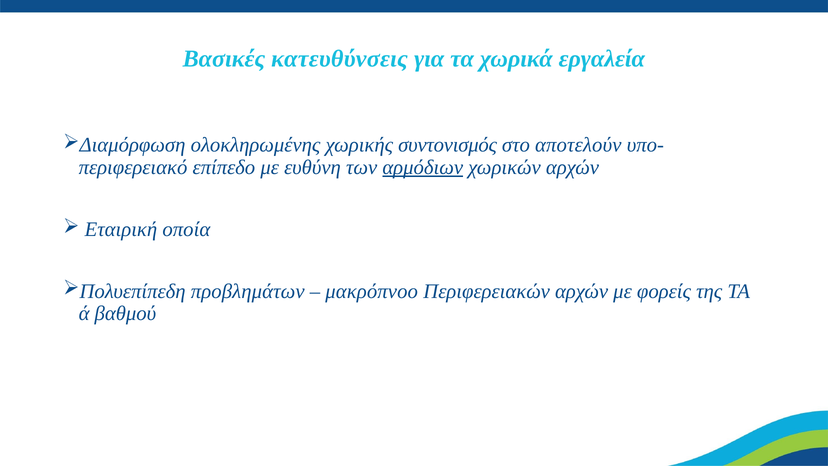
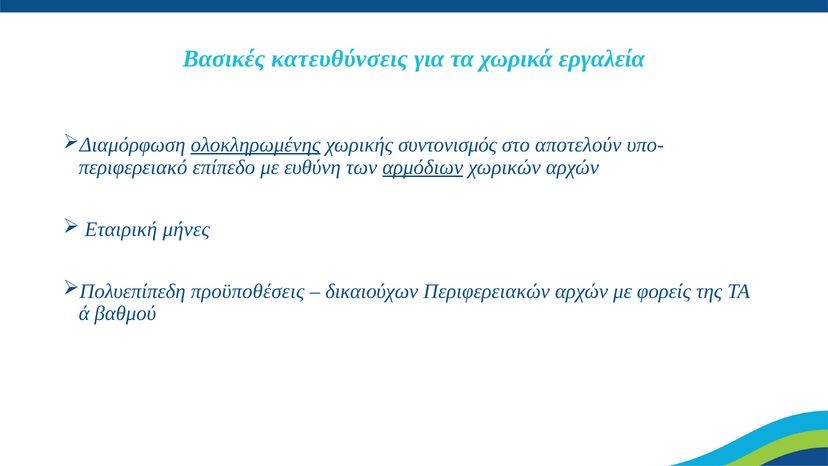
ολοκληρωμένης underline: none -> present
οποία: οποία -> μήνες
προβλημάτων: προβλημάτων -> προϋποθέσεις
μακρόπνοο: μακρόπνοο -> δικαιούχων
